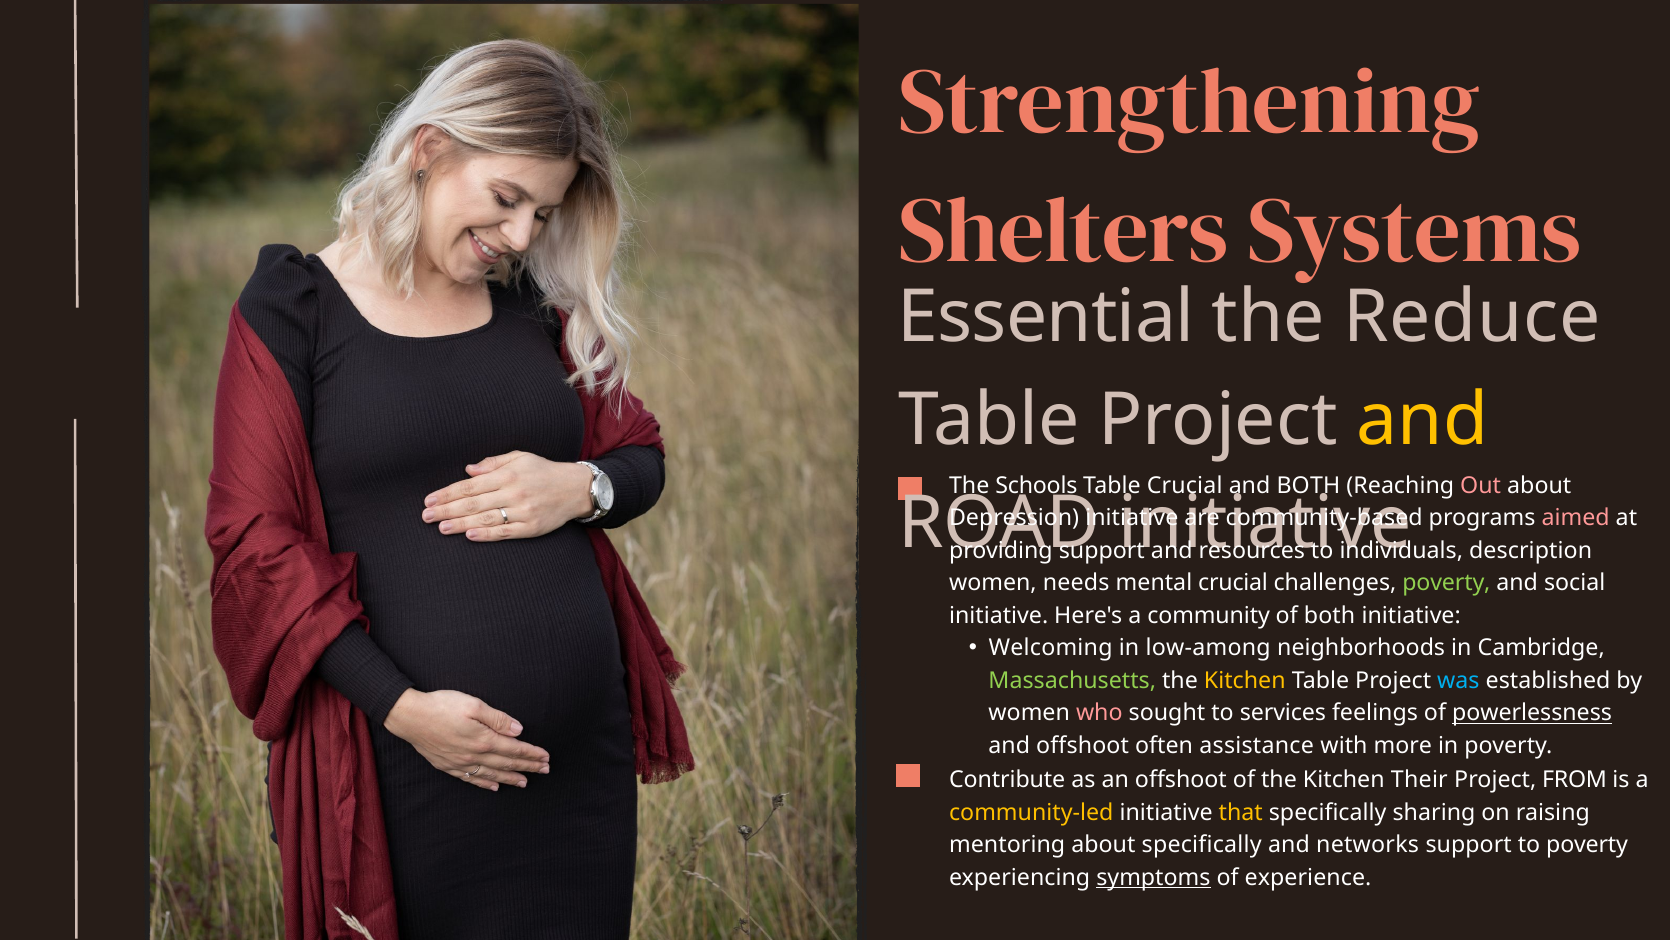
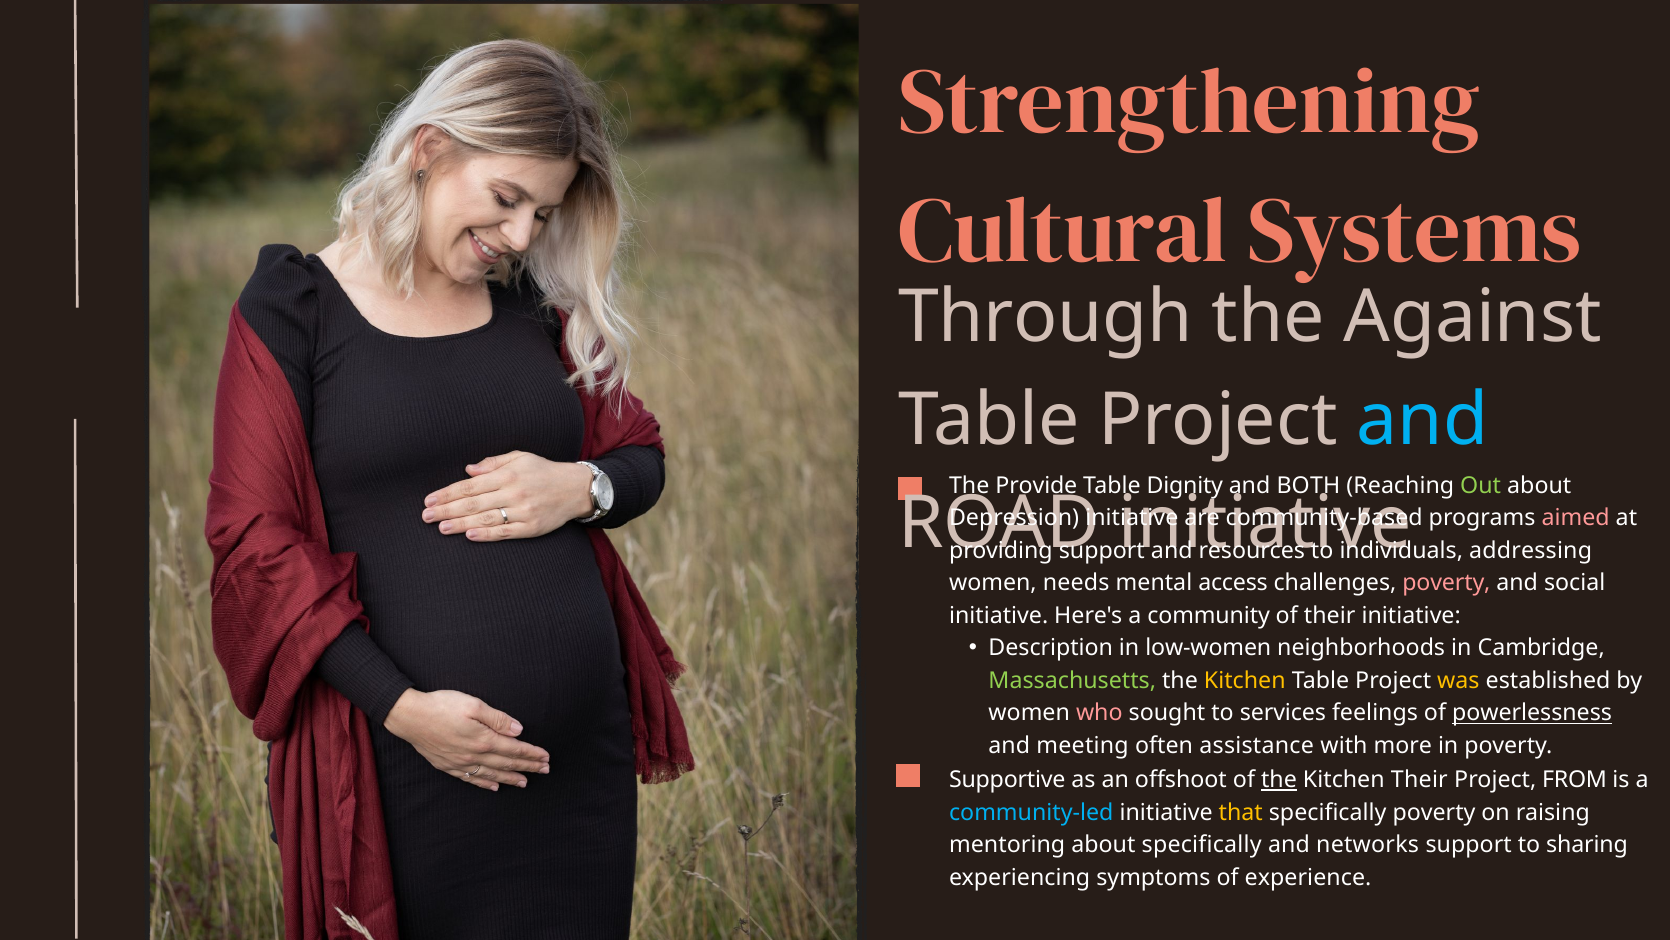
Shelters: Shelters -> Cultural
Essential: Essential -> Through
Reduce: Reduce -> Against
and at (1422, 420) colour: yellow -> light blue
Schools: Schools -> Provide
Table Crucial: Crucial -> Dignity
Out colour: pink -> light green
description: description -> addressing
mental crucial: crucial -> access
poverty at (1446, 583) colour: light green -> pink
of both: both -> their
Welcoming: Welcoming -> Description
low-among: low-among -> low-women
was colour: light blue -> yellow
and offshoot: offshoot -> meeting
Contribute: Contribute -> Supportive
the at (1279, 779) underline: none -> present
community-led colour: yellow -> light blue
specifically sharing: sharing -> poverty
to poverty: poverty -> sharing
symptoms underline: present -> none
